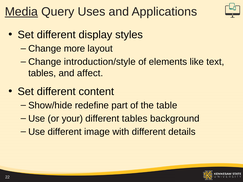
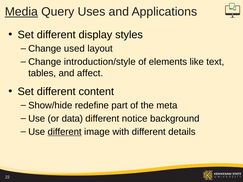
more: more -> used
table: table -> meta
your: your -> data
different tables: tables -> notice
different at (65, 132) underline: none -> present
